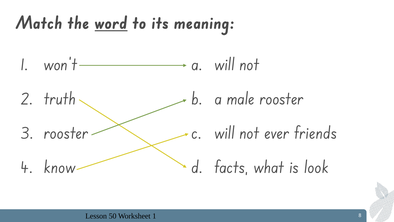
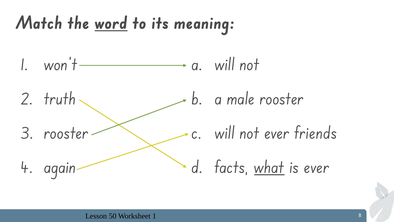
know: know -> again
what underline: none -> present
is look: look -> ever
